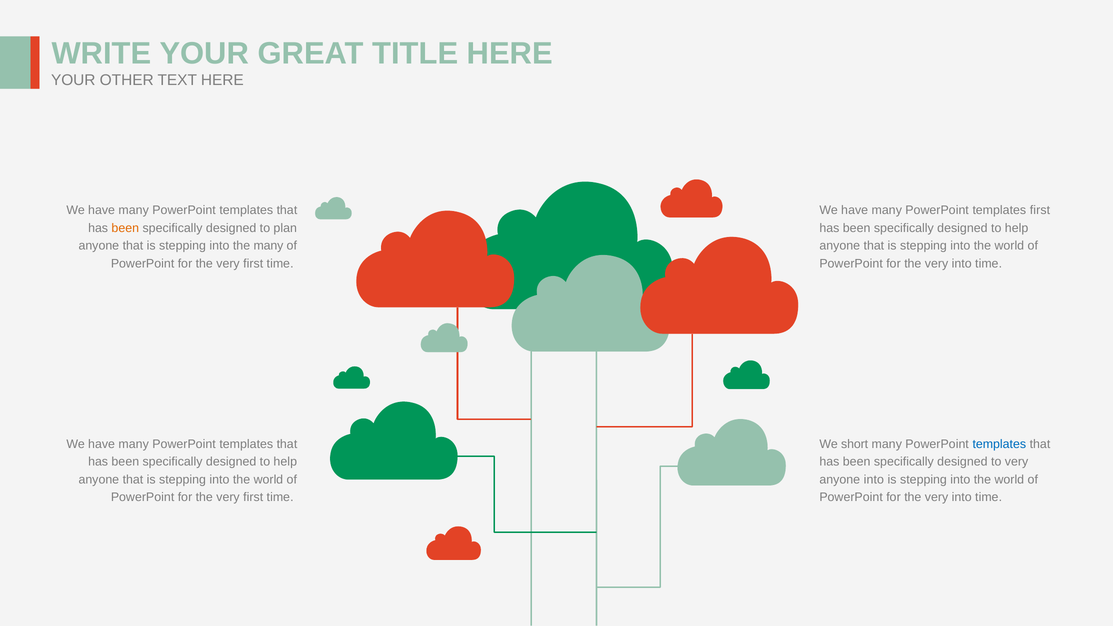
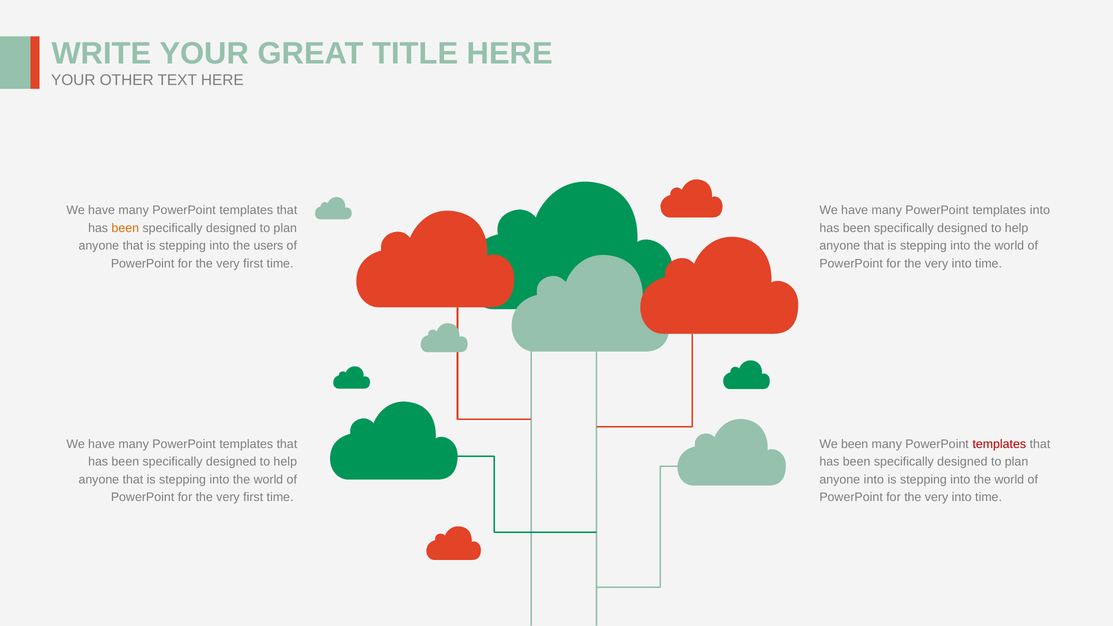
templates first: first -> into
the many: many -> users
We short: short -> been
templates at (999, 444) colour: blue -> red
very at (1017, 462): very -> plan
